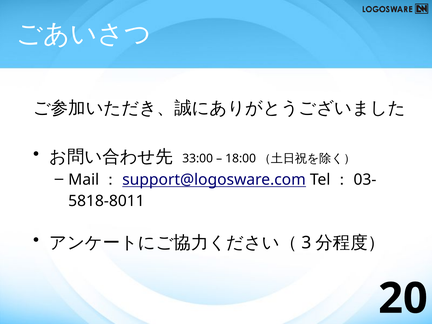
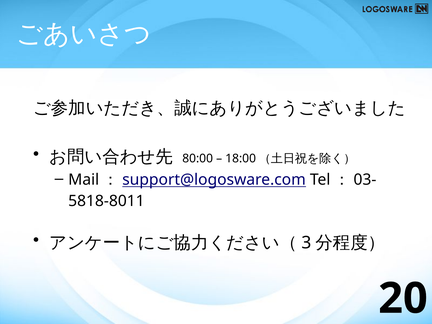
33:00: 33:00 -> 80:00
